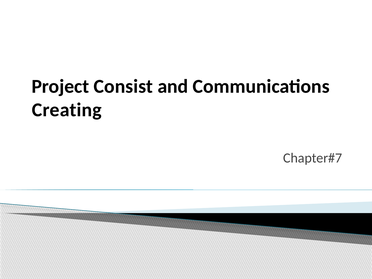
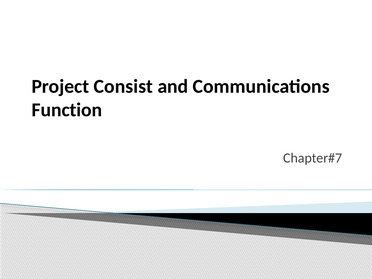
Creating: Creating -> Function
